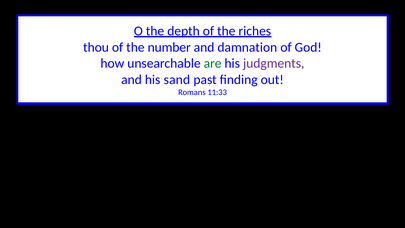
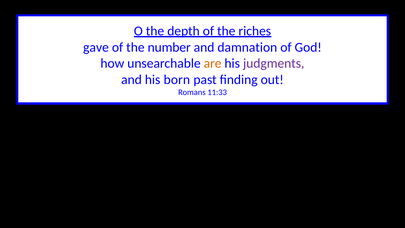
thou: thou -> gave
are colour: green -> orange
sand: sand -> born
